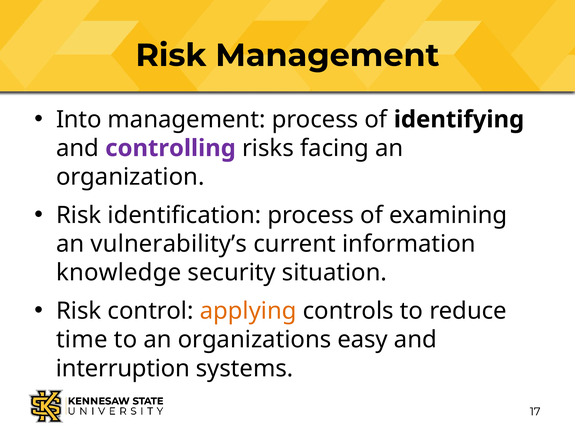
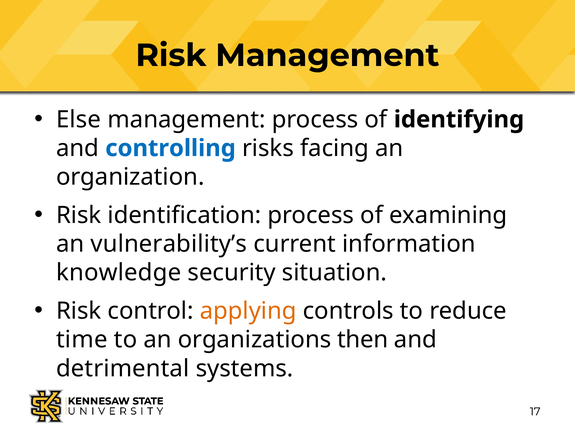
Into: Into -> Else
controlling colour: purple -> blue
easy: easy -> then
interruption: interruption -> detrimental
